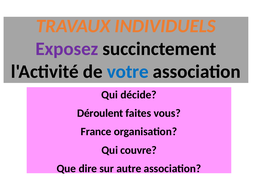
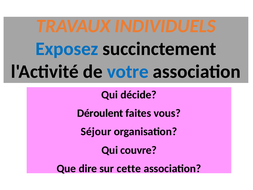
Exposez colour: purple -> blue
France: France -> Séjour
autre: autre -> cette
